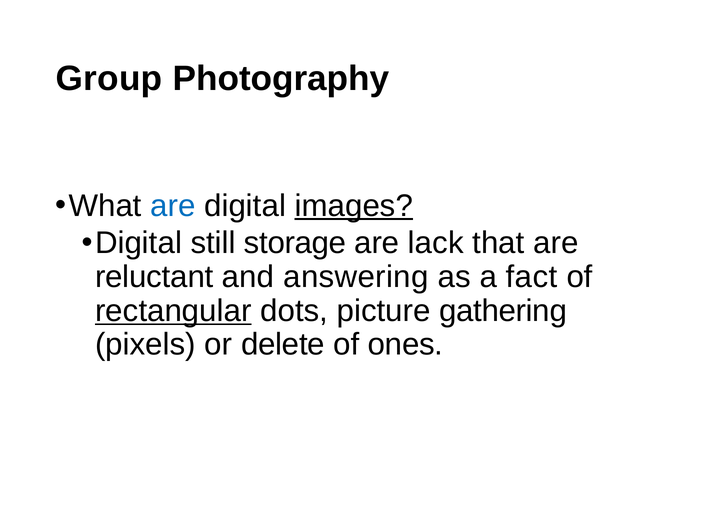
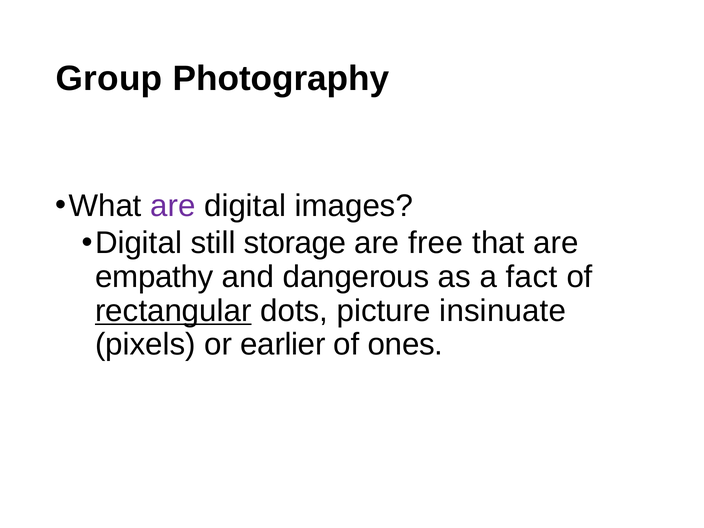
are at (173, 206) colour: blue -> purple
images underline: present -> none
lack: lack -> free
reluctant: reluctant -> empathy
answering: answering -> dangerous
gathering: gathering -> insinuate
delete: delete -> earlier
